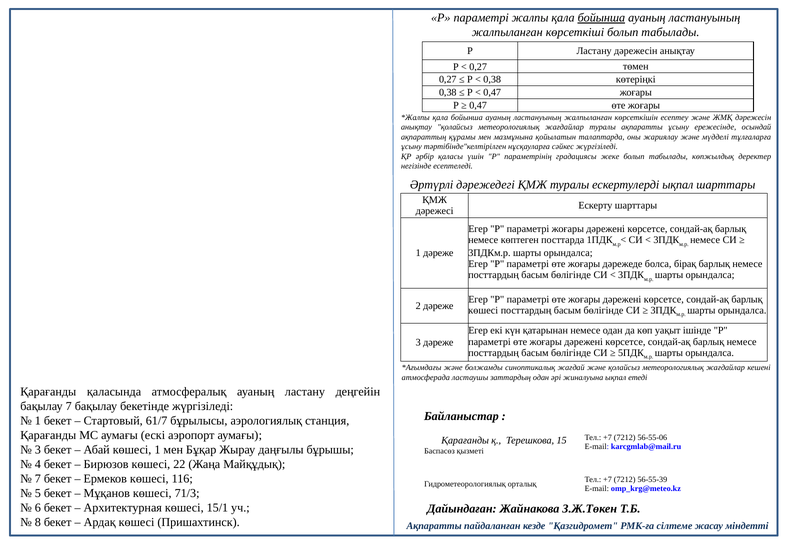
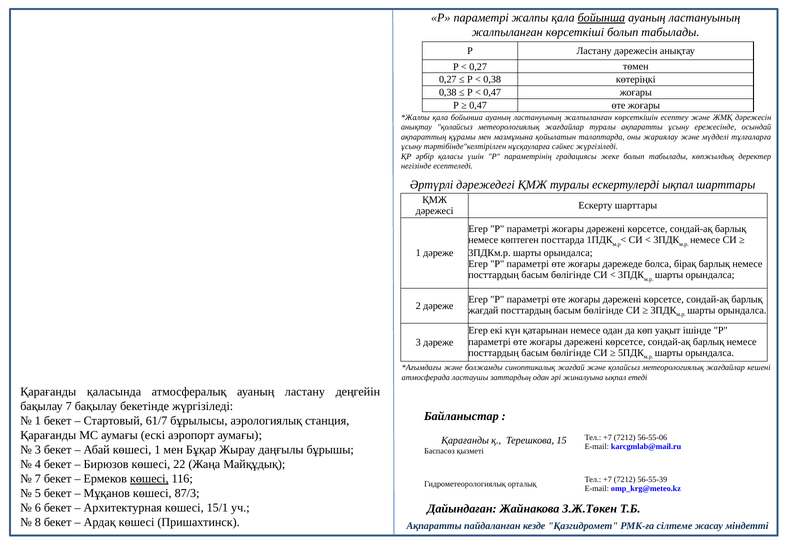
көшесі at (483, 311): көшесі -> жағдай
көшесі at (149, 479) underline: none -> present
71/3: 71/3 -> 87/3
